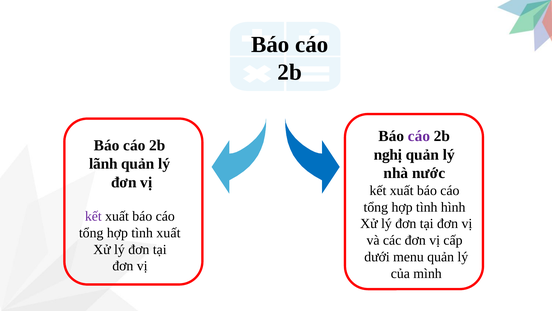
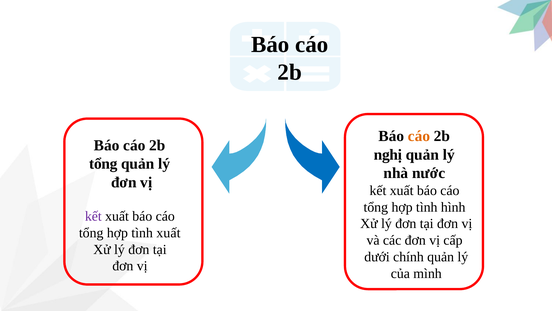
cáo at (419, 136) colour: purple -> orange
lãnh at (103, 164): lãnh -> tổng
menu: menu -> chính
